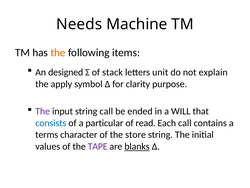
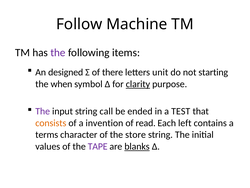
Needs: Needs -> Follow
the at (58, 52) colour: orange -> purple
stack: stack -> there
explain: explain -> starting
apply: apply -> when
clarity underline: none -> present
WILL: WILL -> TEST
consists colour: blue -> orange
particular: particular -> invention
Each call: call -> left
